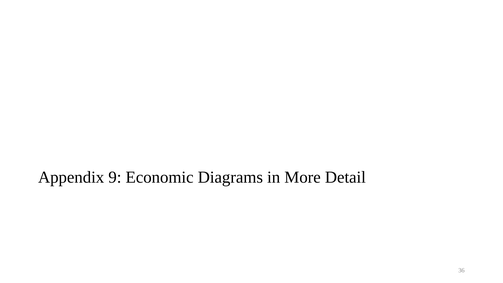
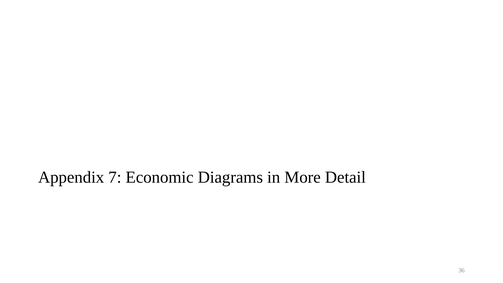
9: 9 -> 7
